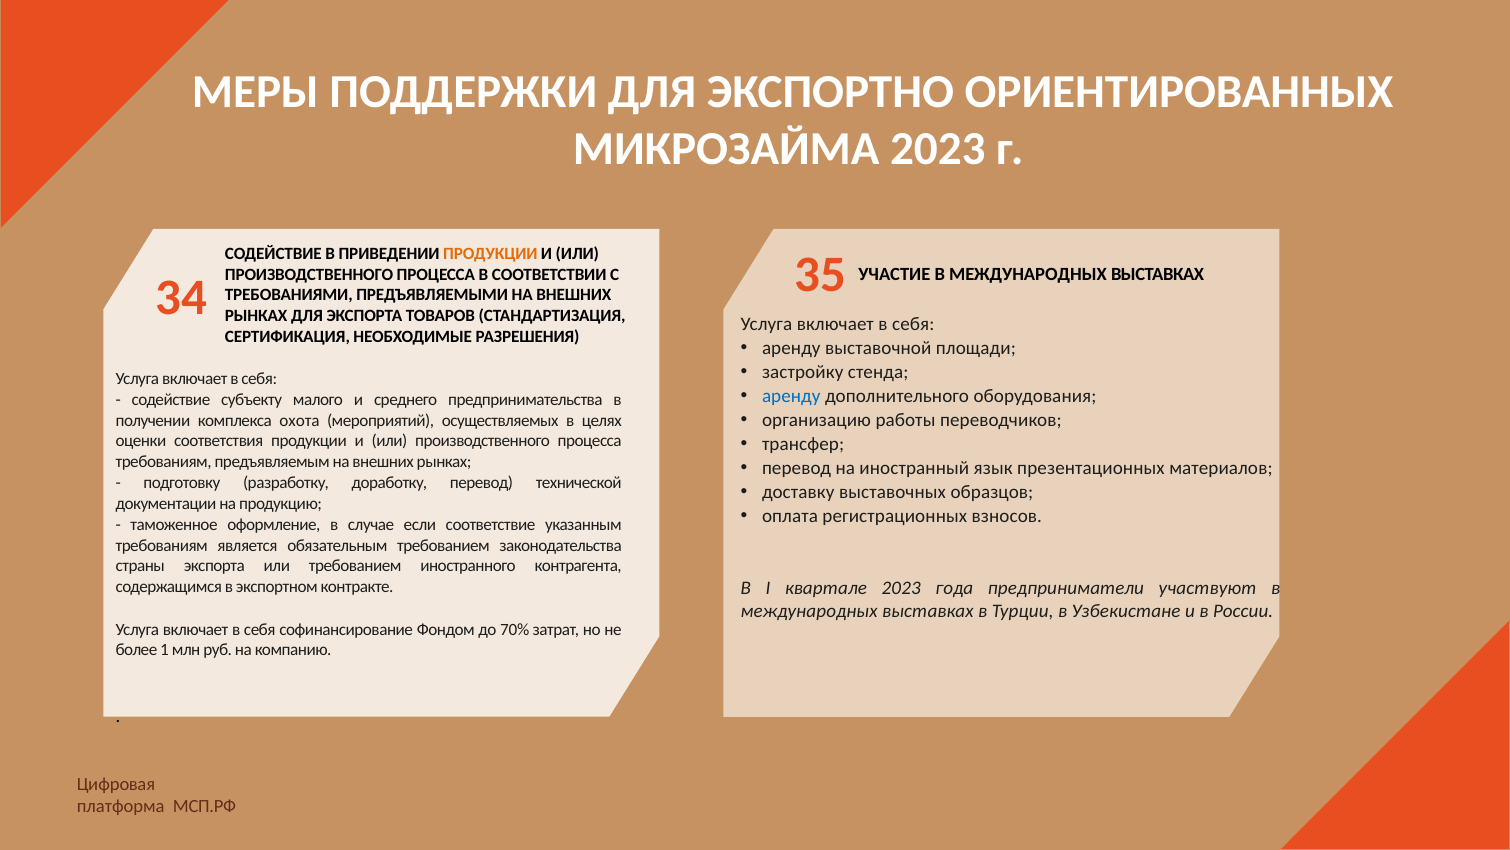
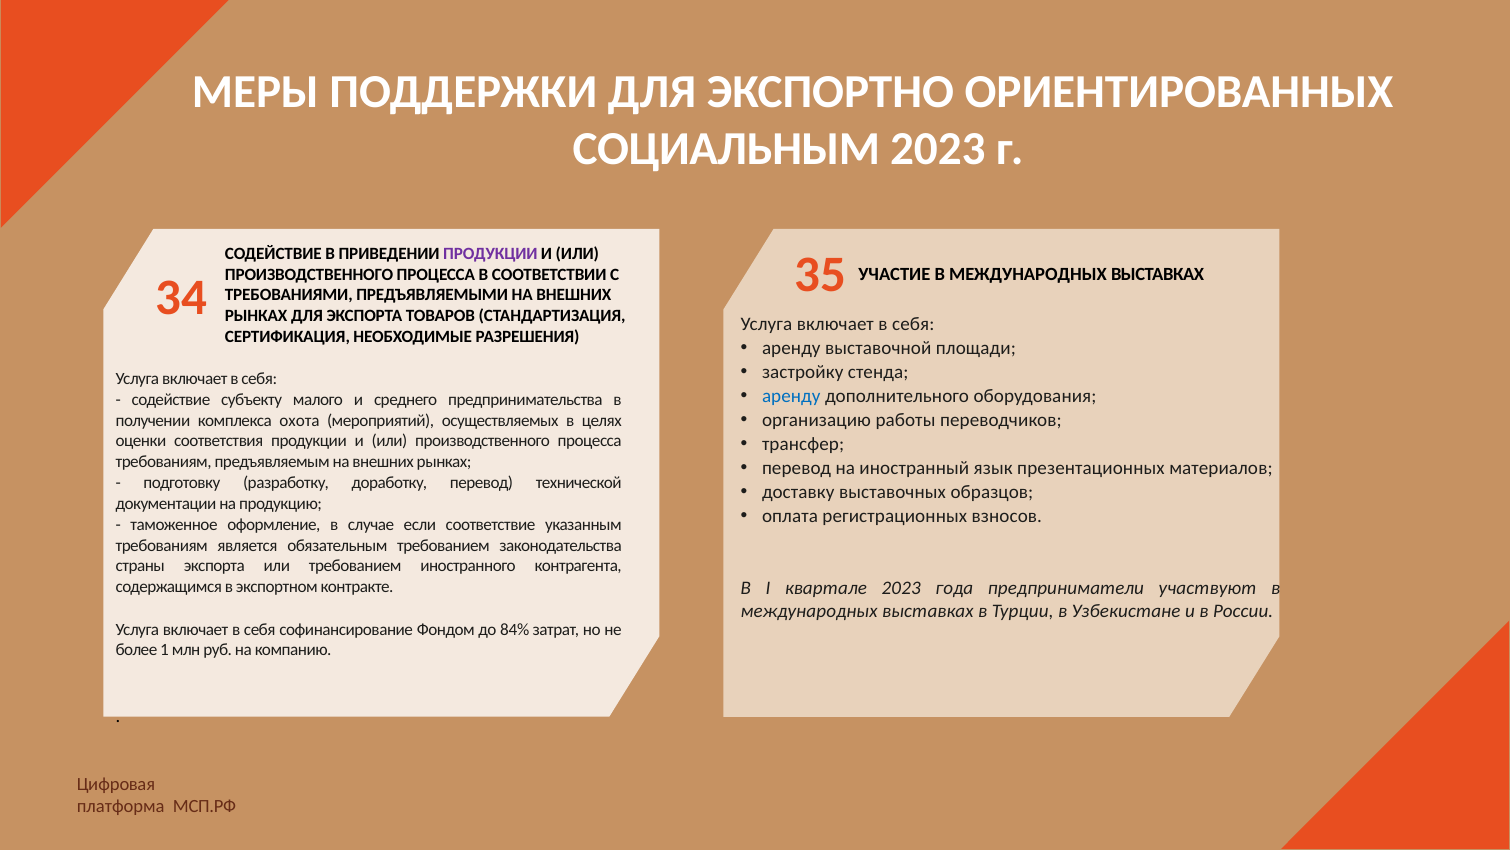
МИКРОЗАЙМА: МИКРОЗАЙМА -> СОЦИАЛЬНЫМ
ПРОДУКЦИИ at (490, 254) colour: orange -> purple
70%: 70% -> 84%
